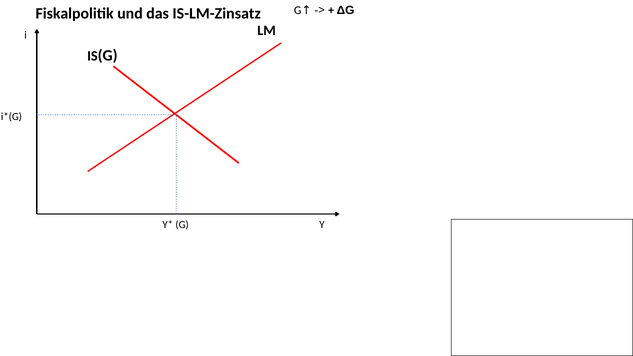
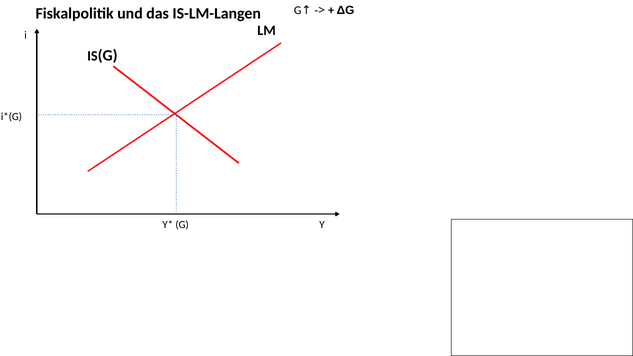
IS-LM-Zinsatz: IS-LM-Zinsatz -> IS-LM-Langen
